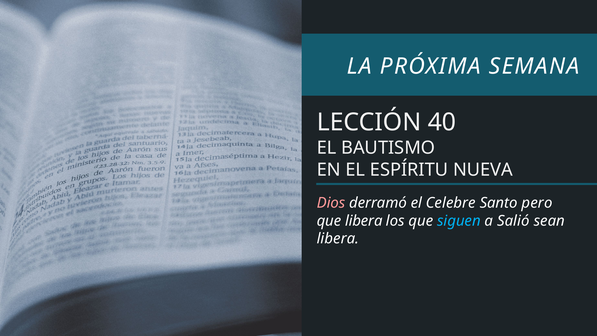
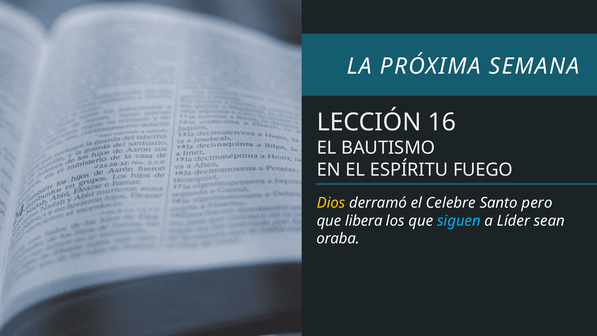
40: 40 -> 16
NUEVA: NUEVA -> FUEGO
Dios colour: pink -> yellow
Salió: Salió -> Líder
libera at (338, 239): libera -> oraba
